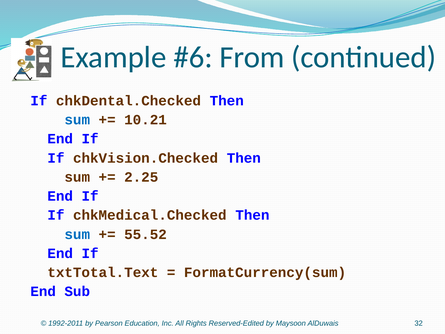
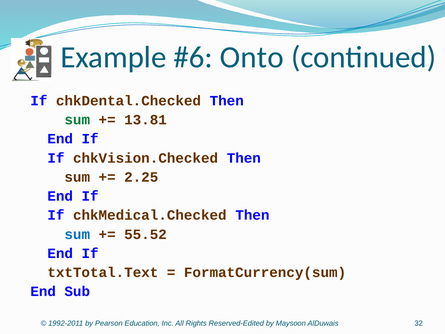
From: From -> Onto
sum at (77, 120) colour: blue -> green
10.21: 10.21 -> 13.81
